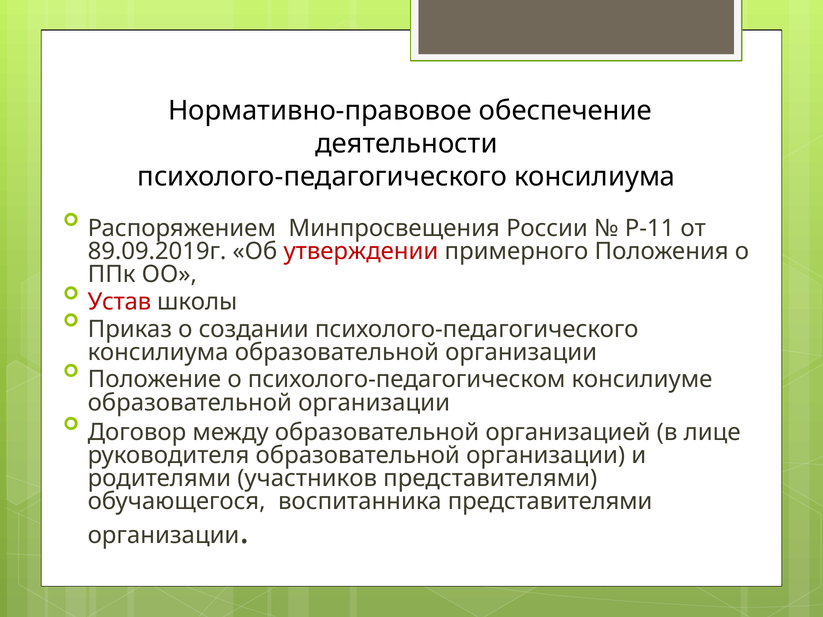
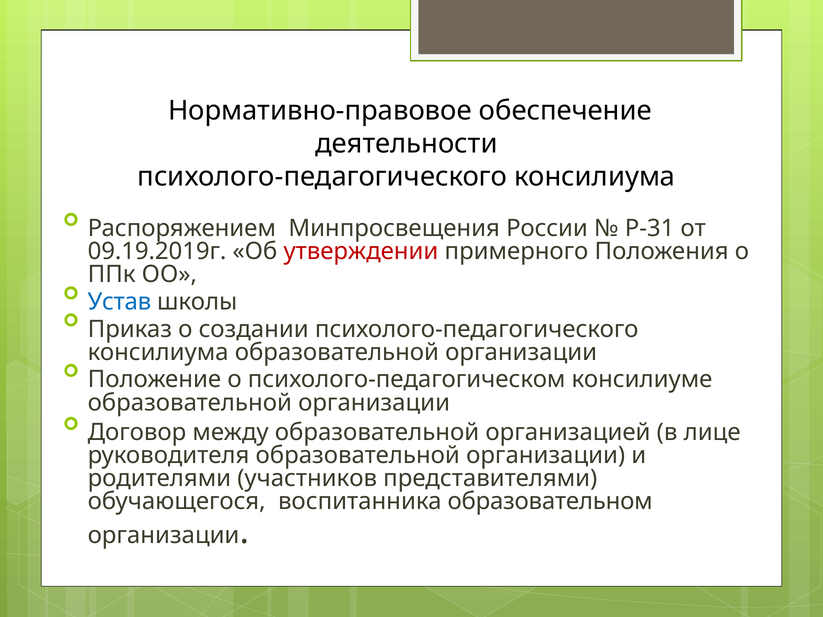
Р-11: Р-11 -> Р-31
89.09.2019г: 89.09.2019г -> 09.19.2019г
Устав colour: red -> blue
воспитанника представителями: представителями -> образовательном
